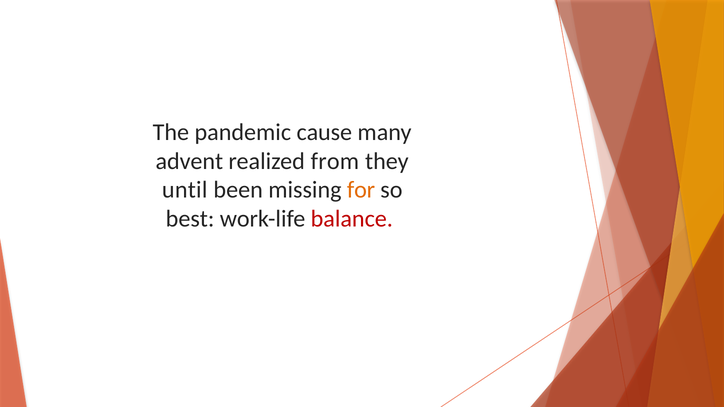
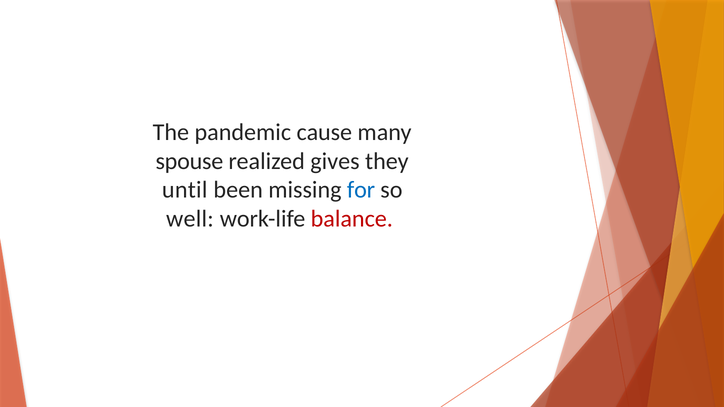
advent: advent -> spouse
from: from -> gives
for colour: orange -> blue
best: best -> well
